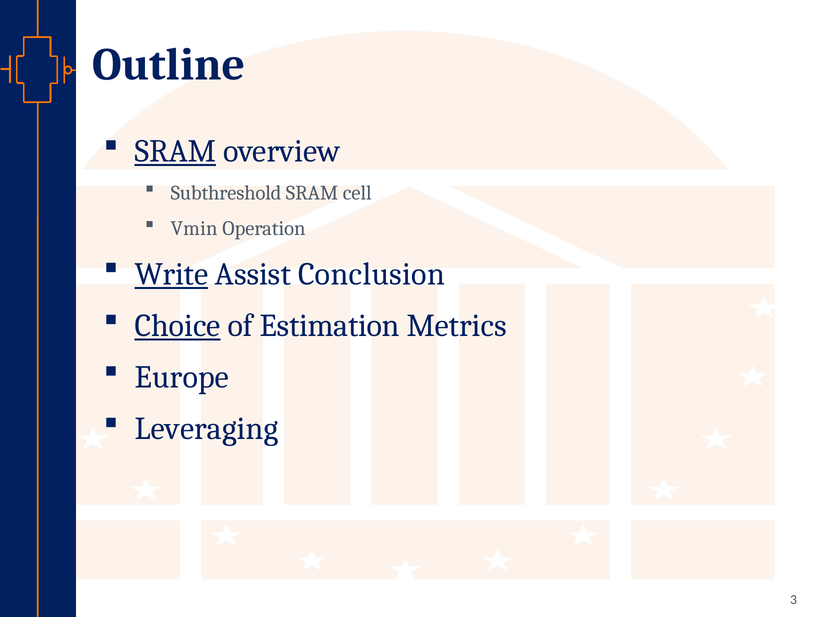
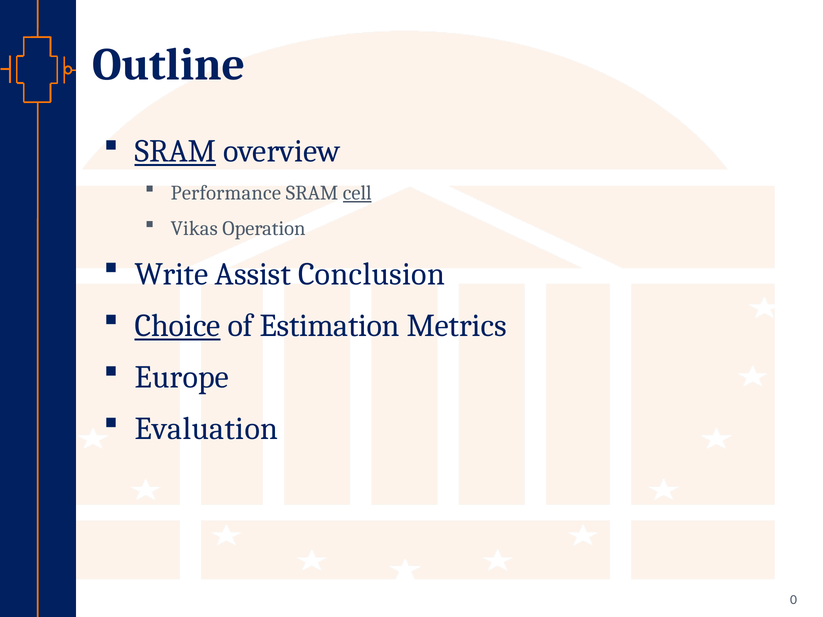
Subthreshold: Subthreshold -> Performance
cell underline: none -> present
Vmin: Vmin -> Vikas
Write underline: present -> none
Leveraging: Leveraging -> Evaluation
3: 3 -> 0
